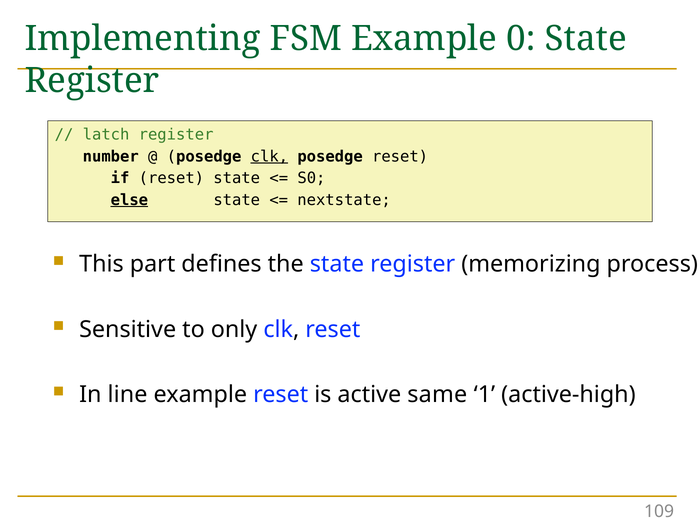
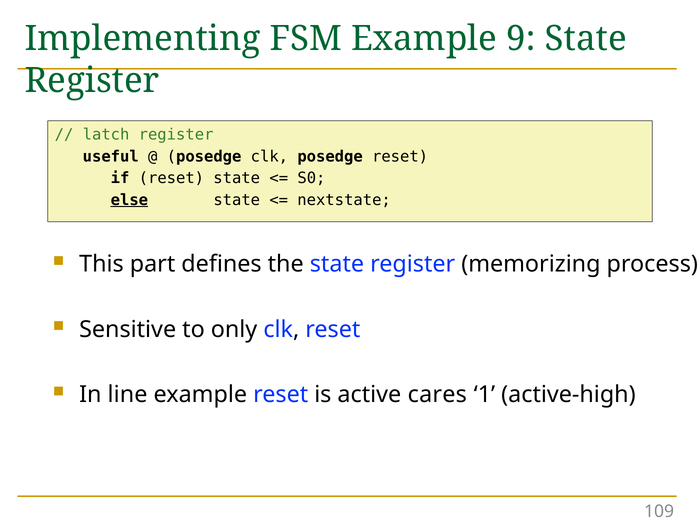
0: 0 -> 9
number: number -> useful
clk at (269, 156) underline: present -> none
same: same -> cares
